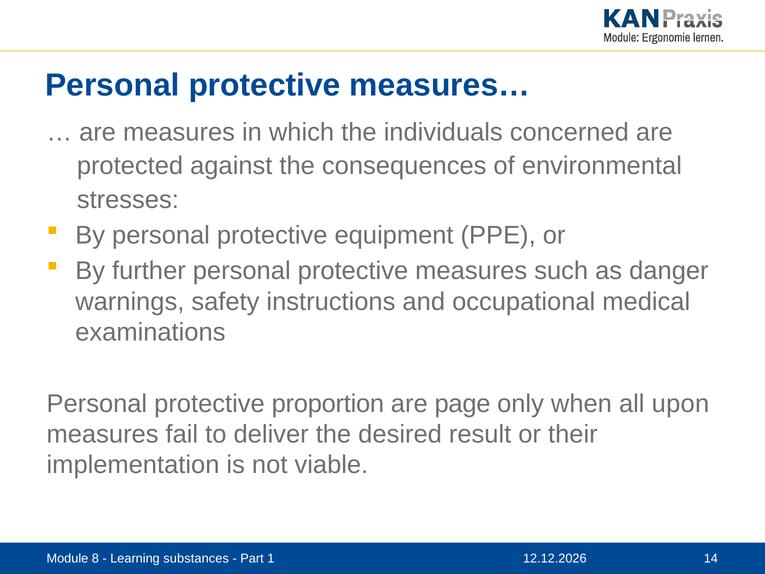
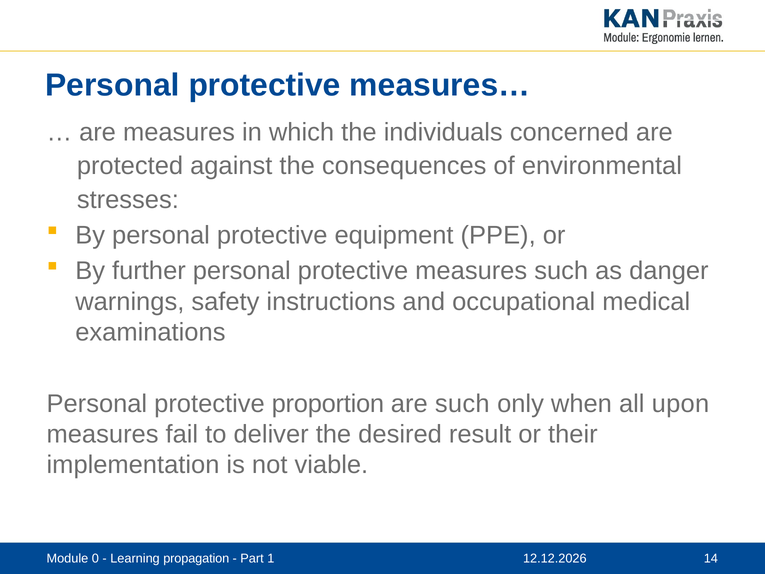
are page: page -> such
8: 8 -> 0
substances: substances -> propagation
